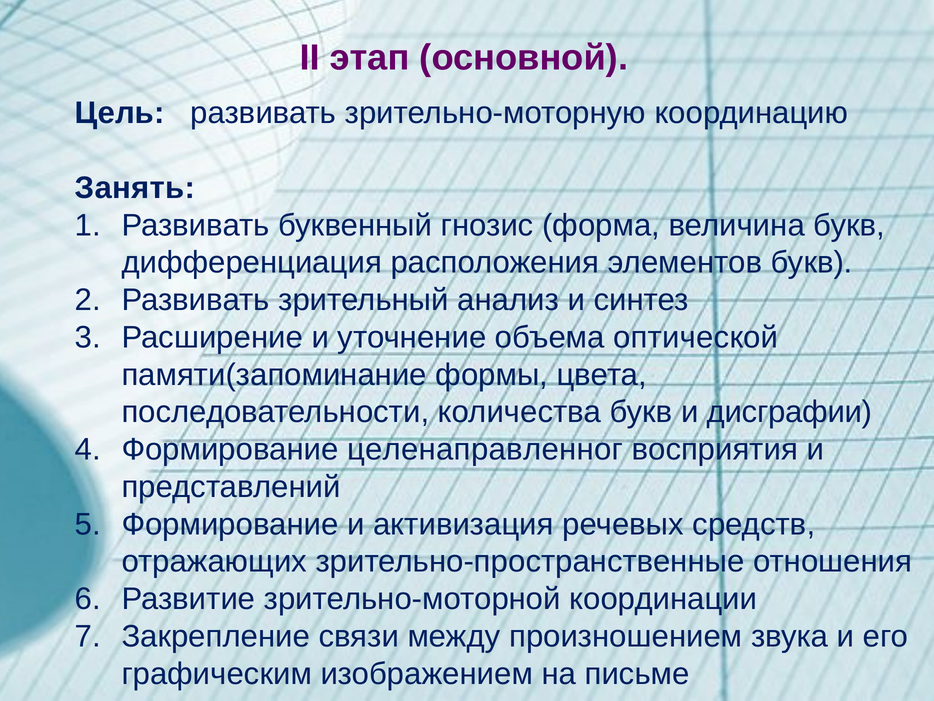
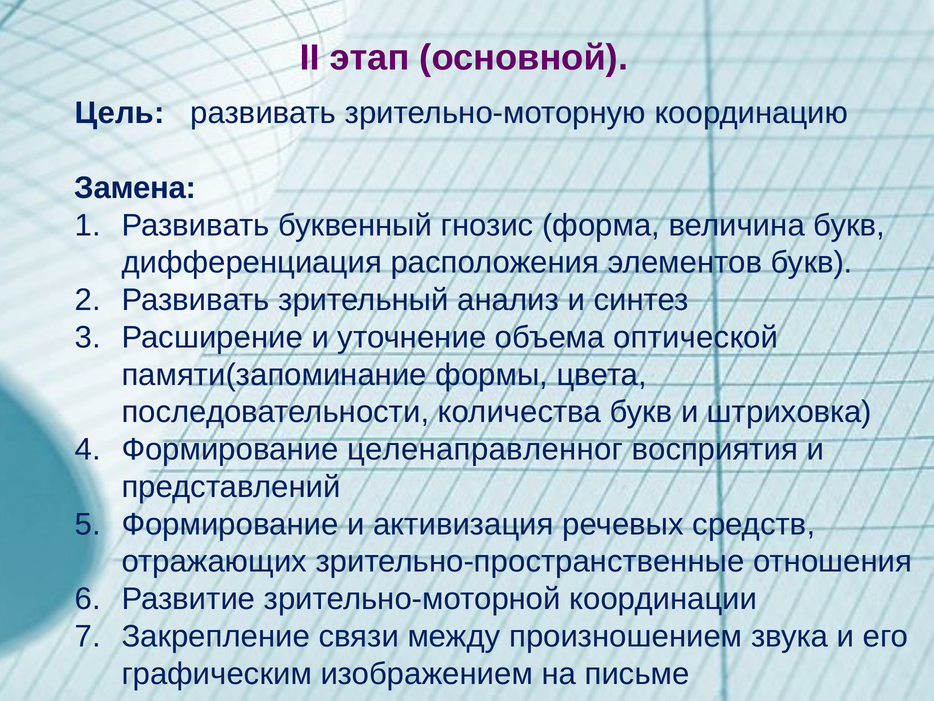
Занять: Занять -> Замена
дисграфии: дисграфии -> штриховка
